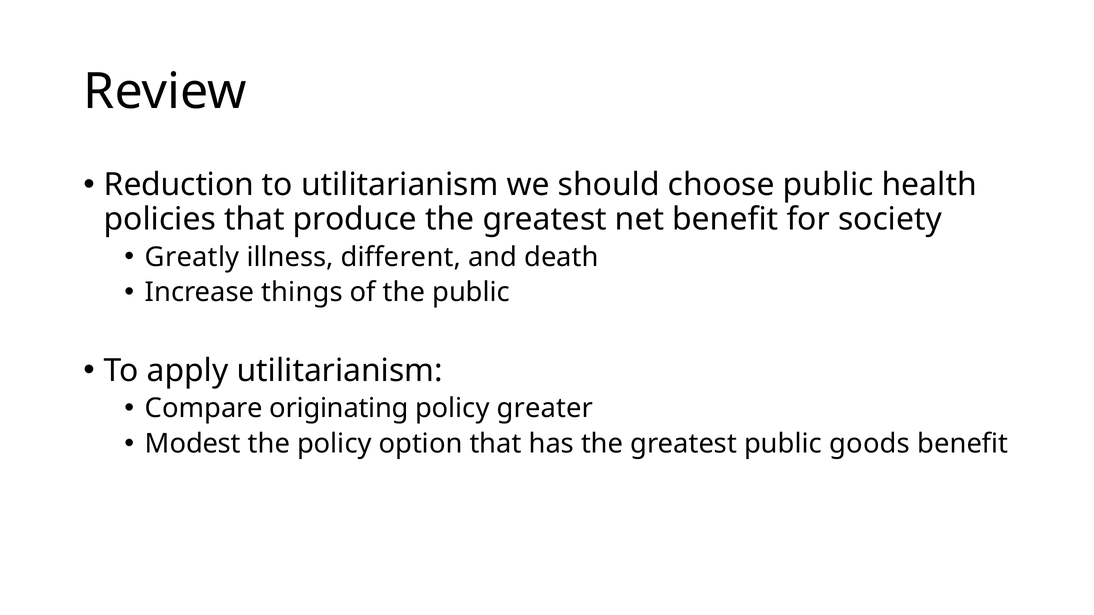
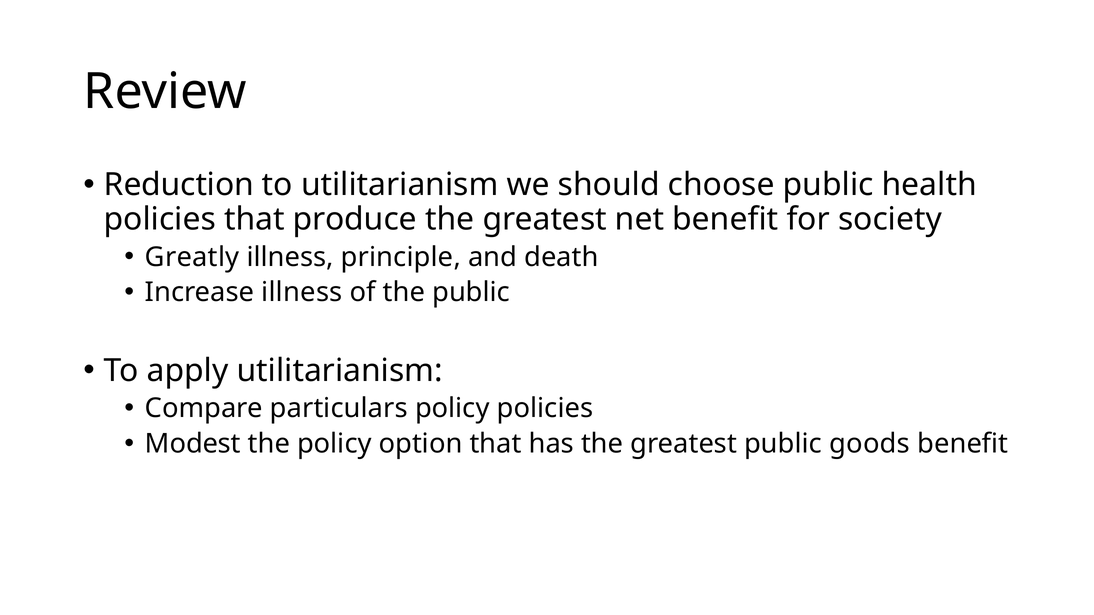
different: different -> principle
Increase things: things -> illness
originating: originating -> particulars
policy greater: greater -> policies
